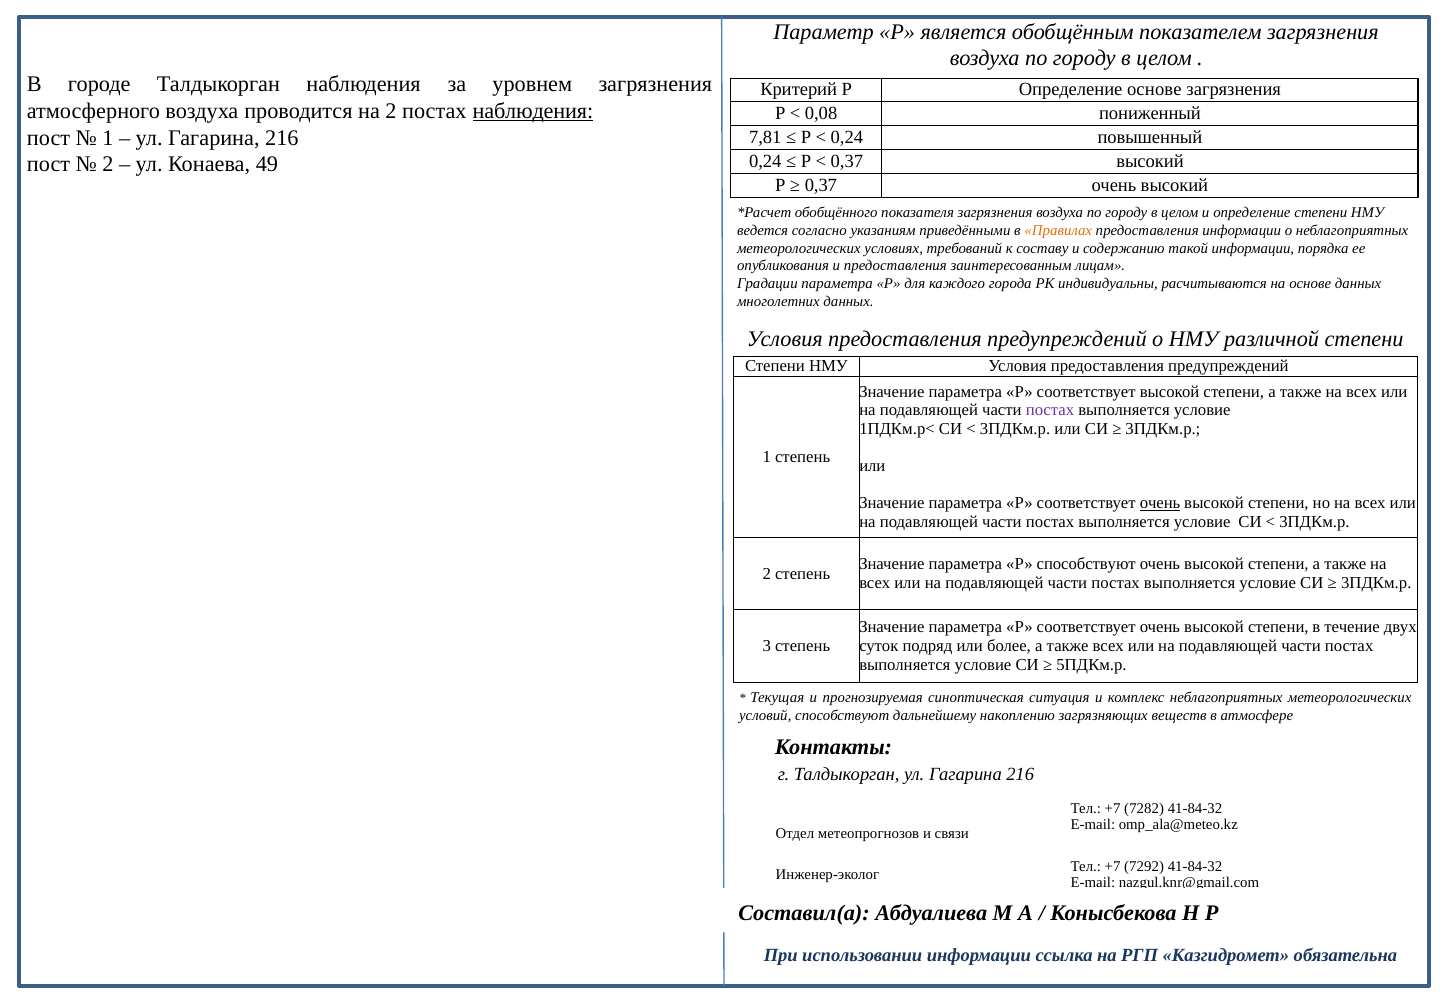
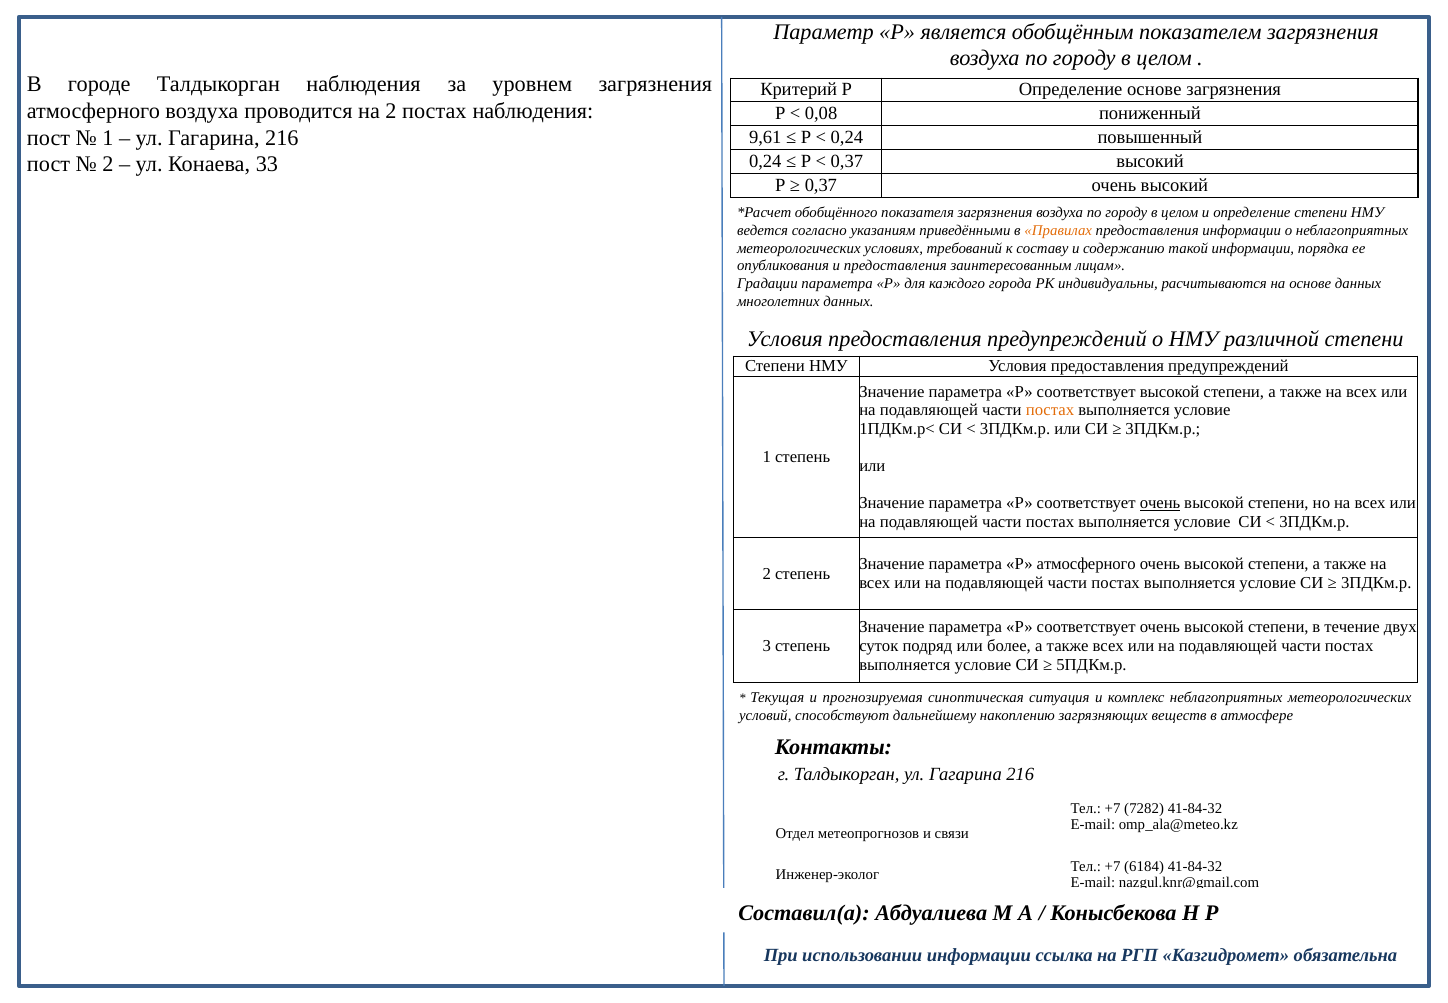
наблюдения at (533, 111) underline: present -> none
7,81: 7,81 -> 9,61
49: 49 -> 33
постах at (1050, 410) colour: purple -> orange
Р способствуют: способствуют -> атмосферного
7292: 7292 -> 6184
